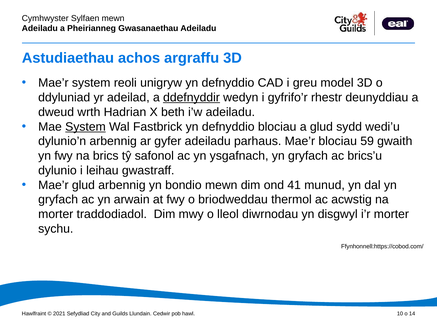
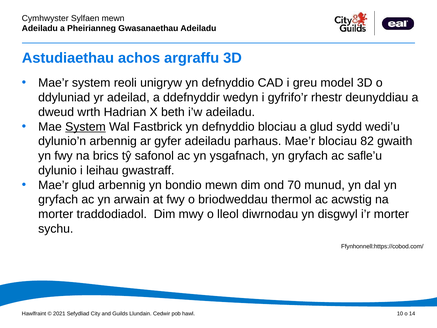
ddefnyddir underline: present -> none
59: 59 -> 82
brics’u: brics’u -> safle’u
41: 41 -> 70
